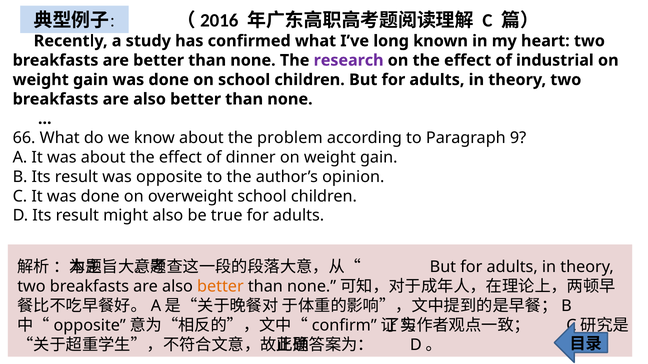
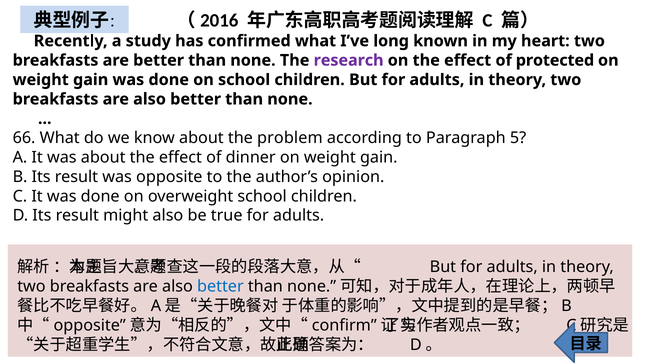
industrial: industrial -> protected
9: 9 -> 5
better at (220, 287) colour: orange -> blue
